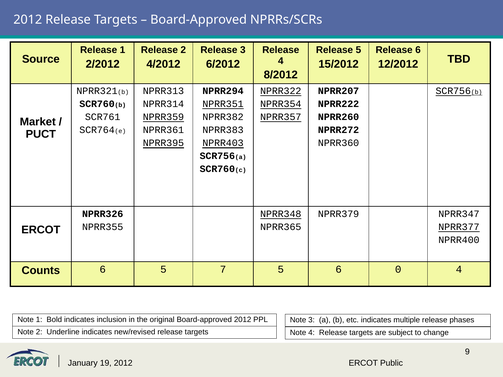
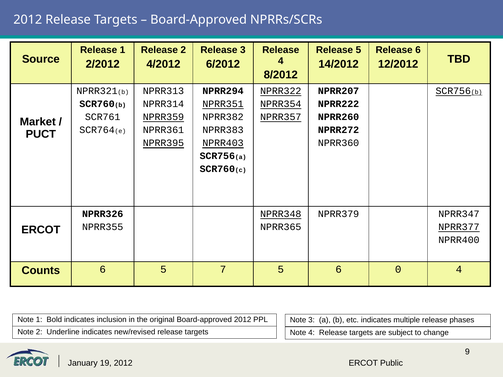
15/2012: 15/2012 -> 14/2012
